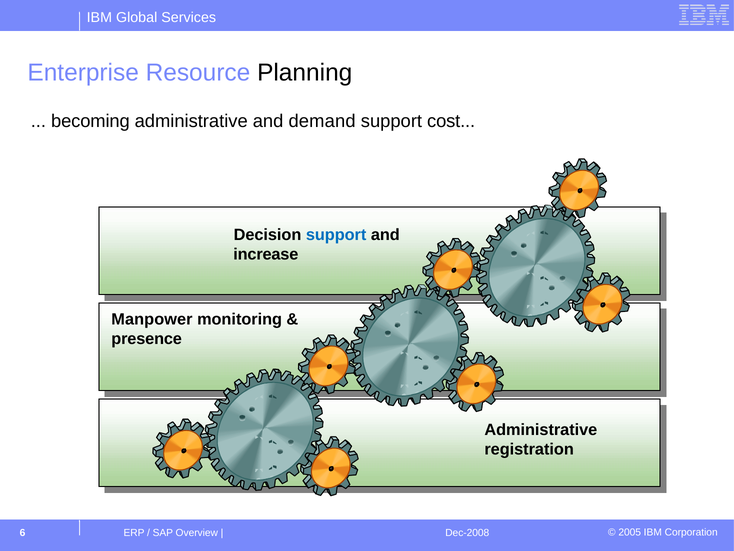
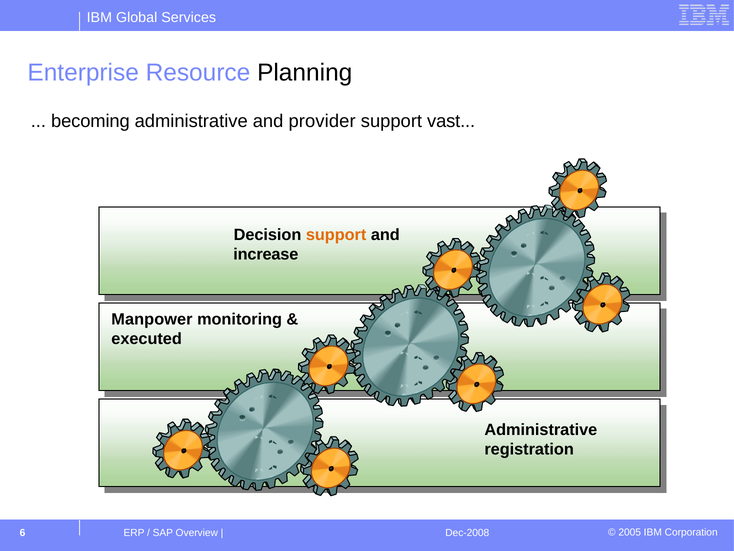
demand: demand -> provider
cost: cost -> vast
support at (336, 235) colour: blue -> orange
presence: presence -> executed
